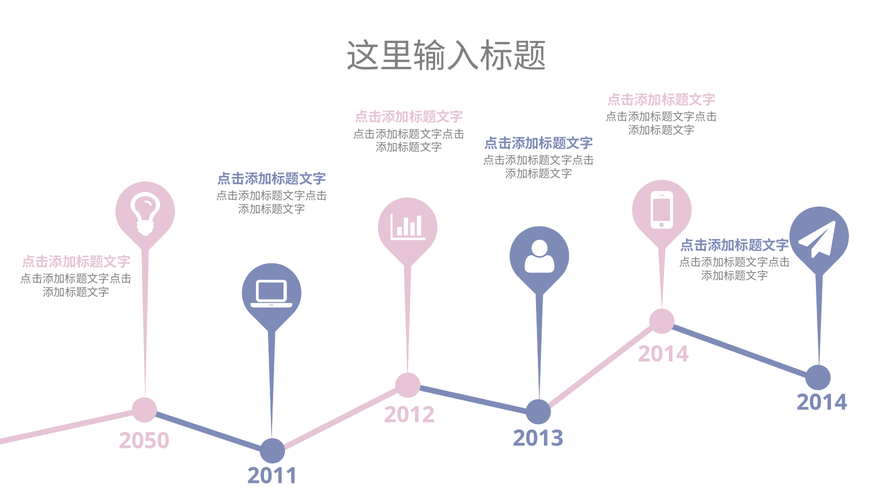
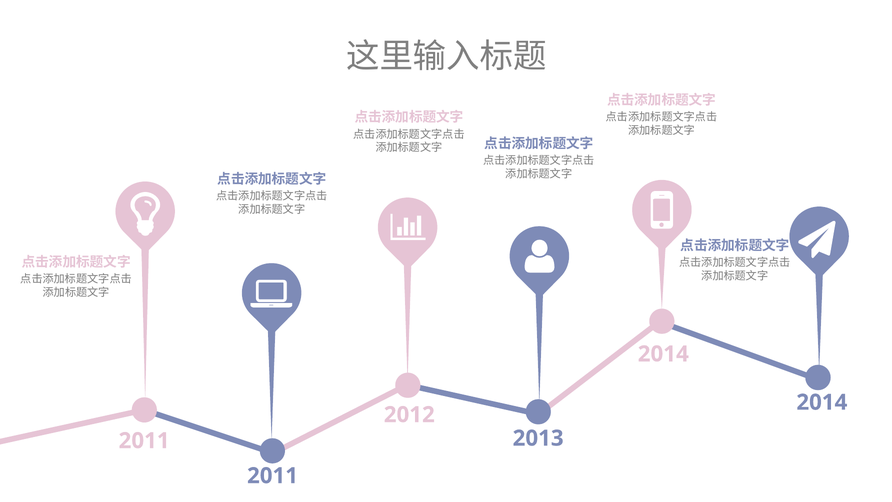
2050 at (144, 441): 2050 -> 2011
